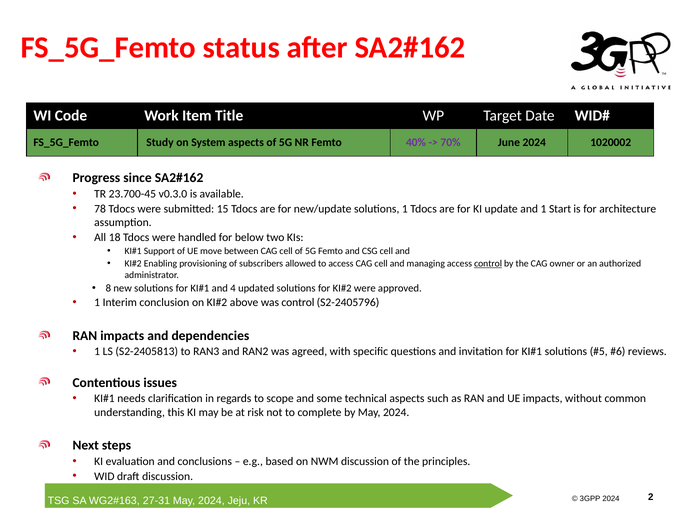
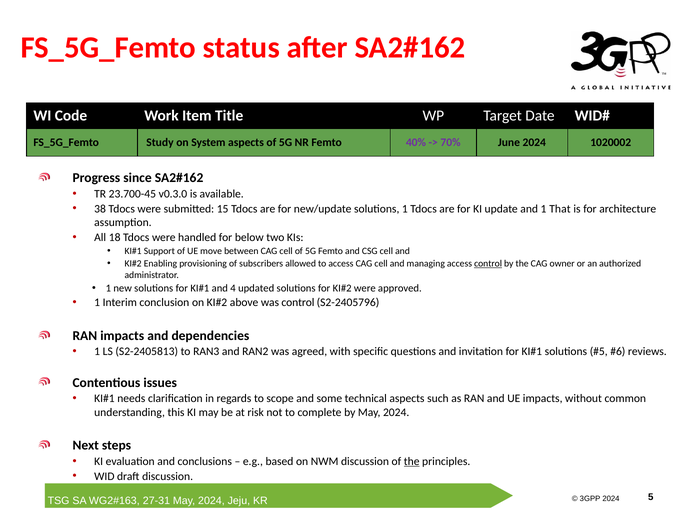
78: 78 -> 38
Start: Start -> That
8 at (108, 288): 8 -> 1
the at (412, 462) underline: none -> present
2: 2 -> 5
